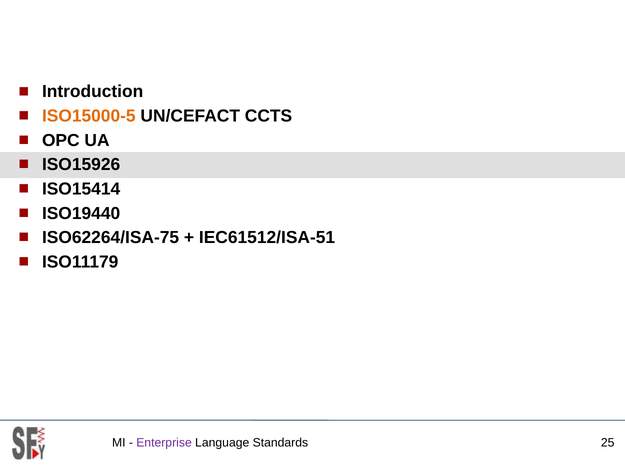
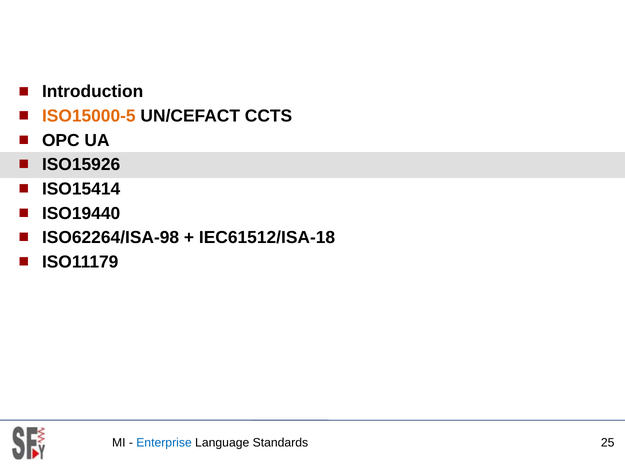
ISO62264/ISA-75: ISO62264/ISA-75 -> ISO62264/ISA-98
IEC61512/ISA-51: IEC61512/ISA-51 -> IEC61512/ISA-18
Enterprise colour: purple -> blue
